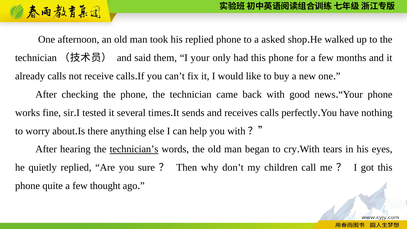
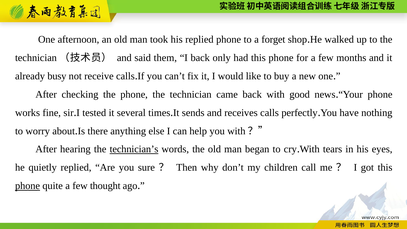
asked: asked -> forget
I your: your -> back
already calls: calls -> busy
phone at (28, 186) underline: none -> present
